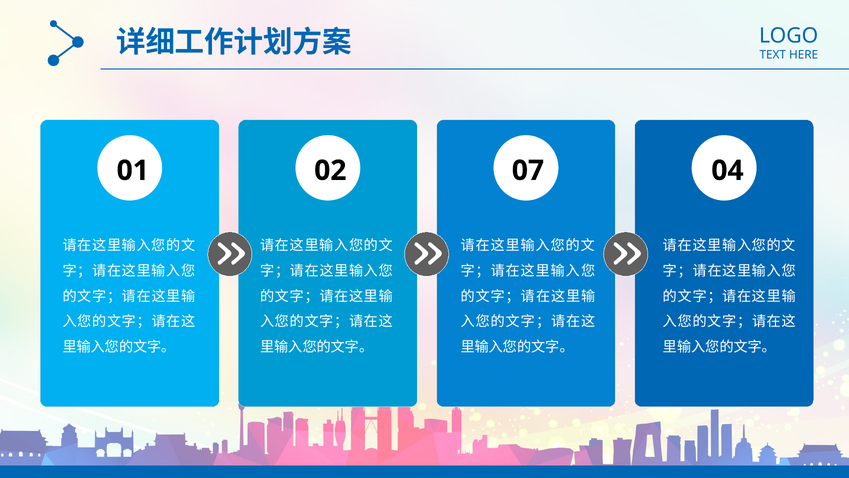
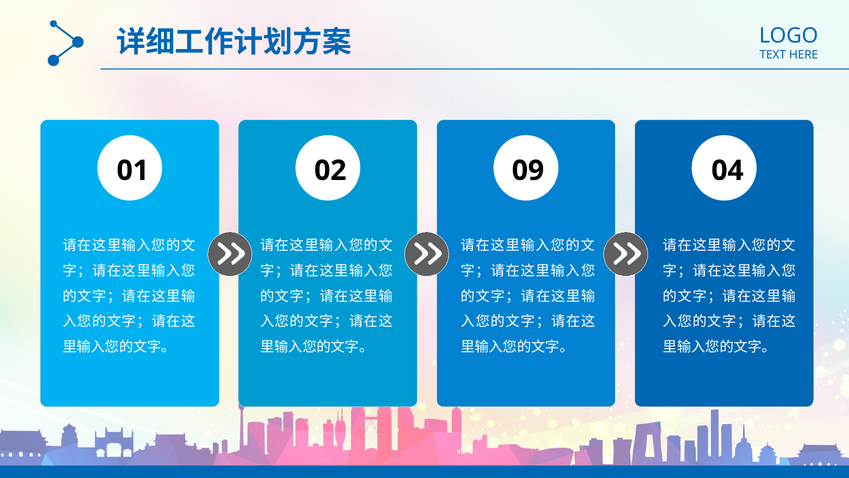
07: 07 -> 09
